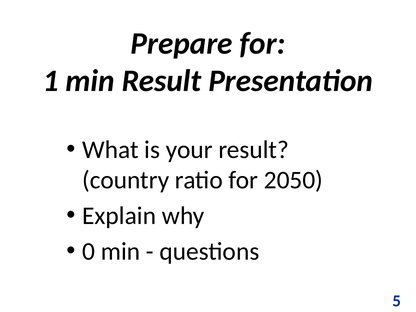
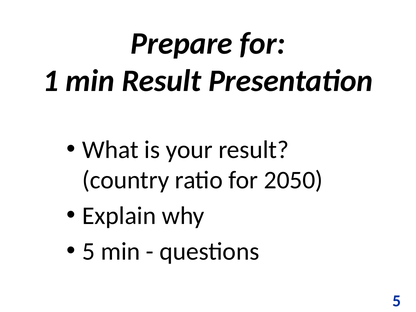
0 at (89, 251): 0 -> 5
